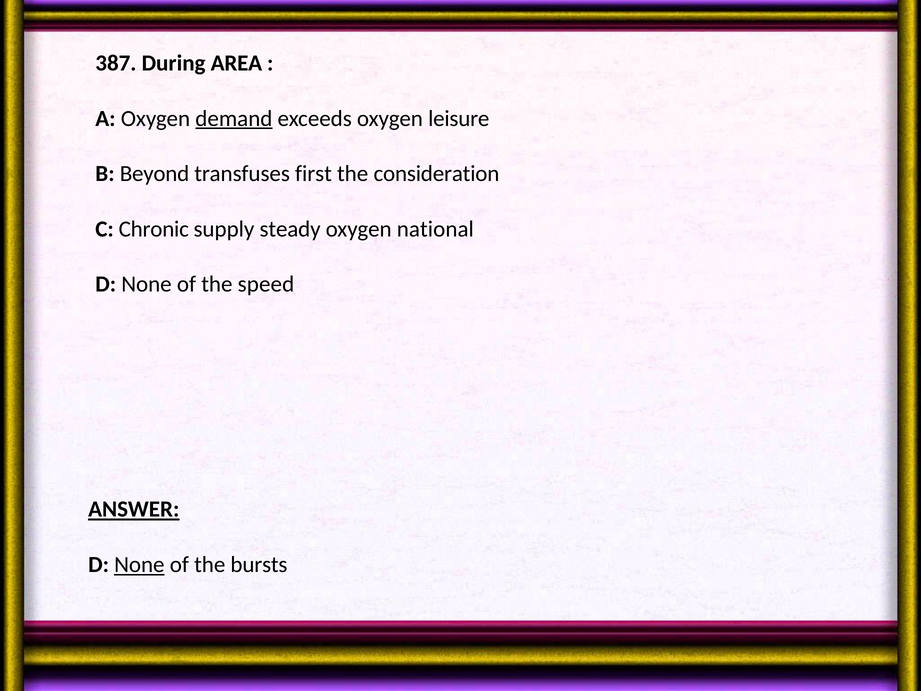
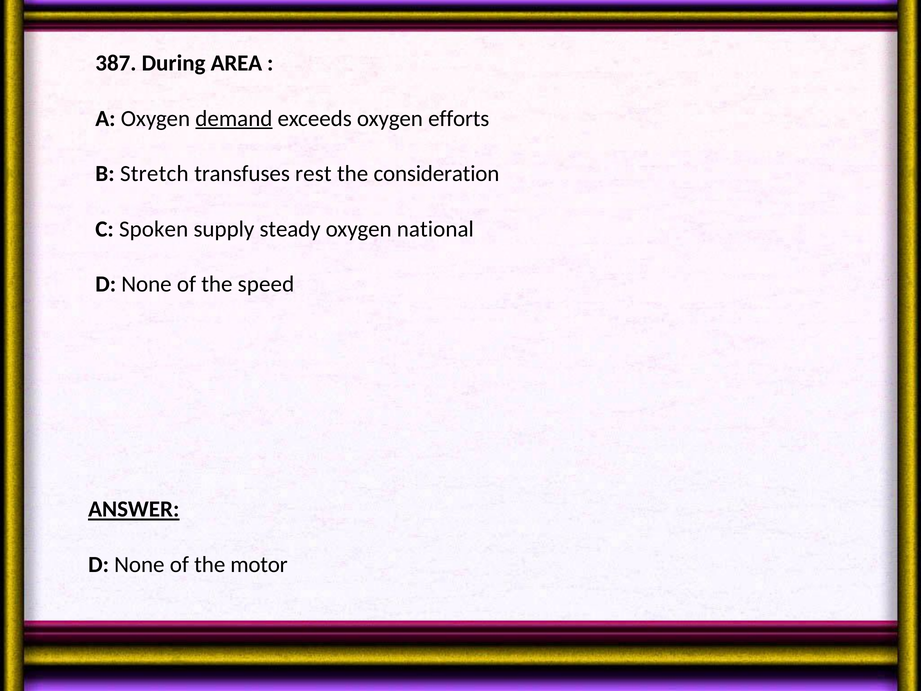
leisure: leisure -> efforts
Beyond: Beyond -> Stretch
first: first -> rest
Chronic: Chronic -> Spoken
None at (139, 564) underline: present -> none
bursts: bursts -> motor
